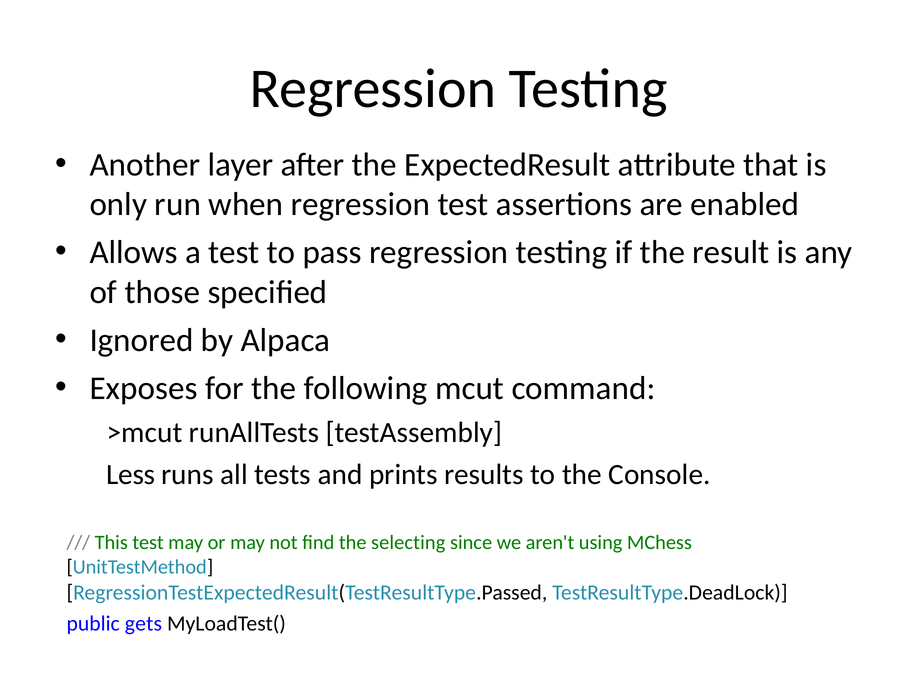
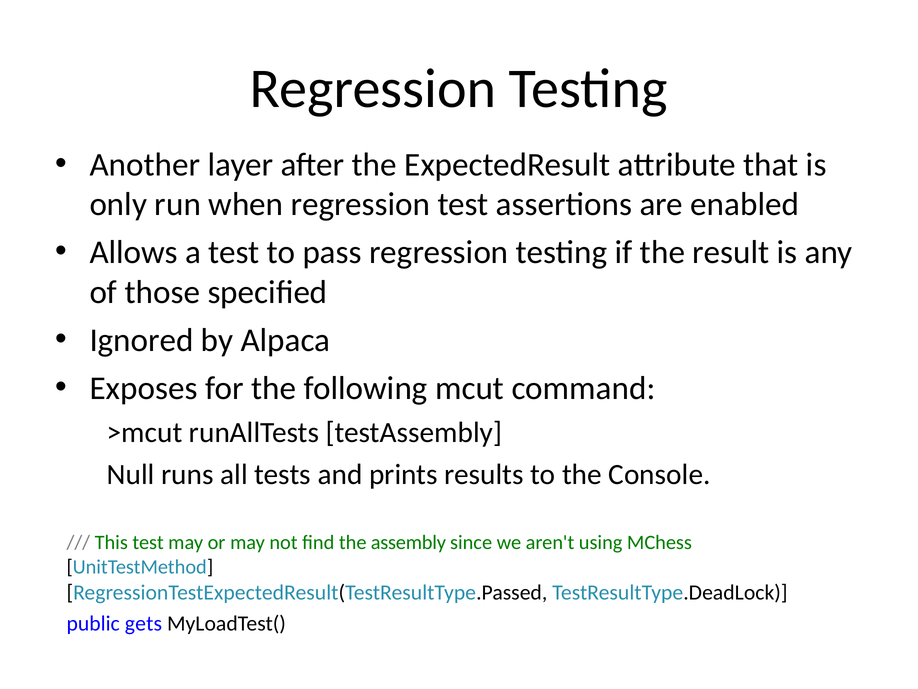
Less: Less -> Null
selecting: selecting -> assembly
